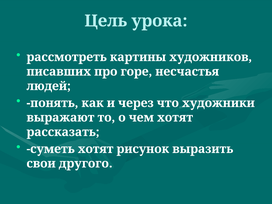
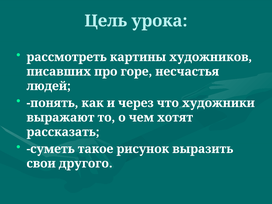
суметь хотят: хотят -> такое
